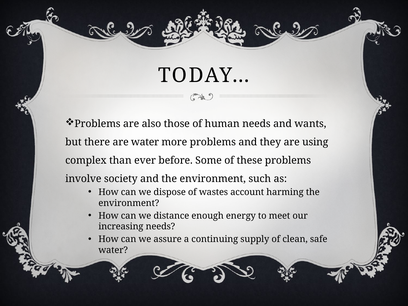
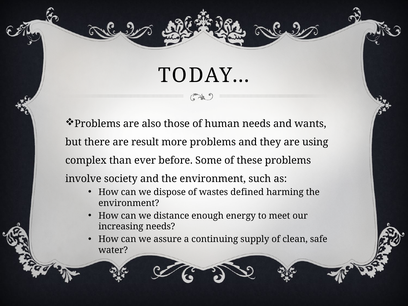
are water: water -> result
account: account -> defined
